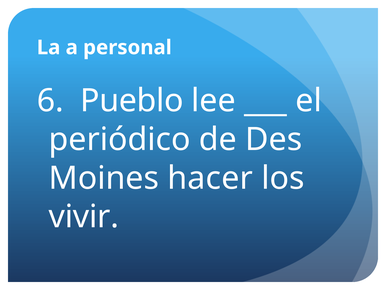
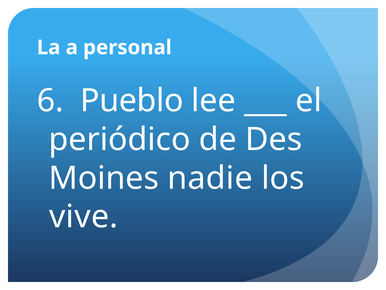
hacer: hacer -> nadie
vivir: vivir -> vive
